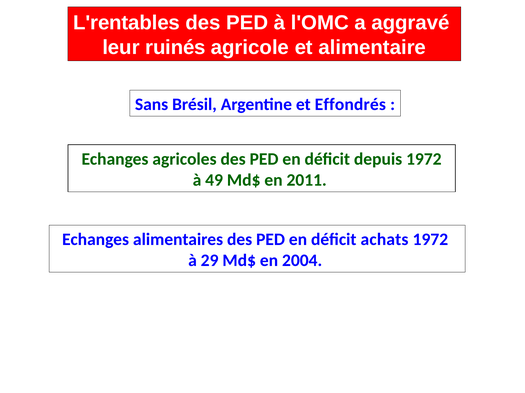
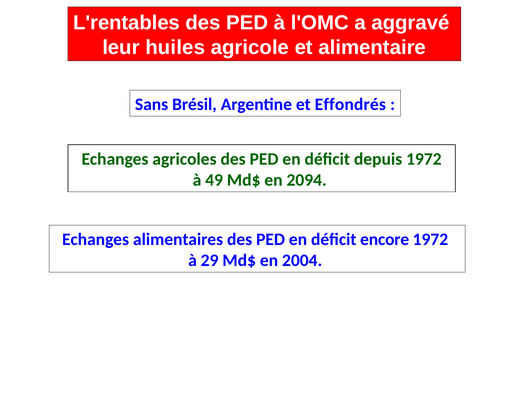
ruinés: ruinés -> huiles
2011: 2011 -> 2094
achats: achats -> encore
